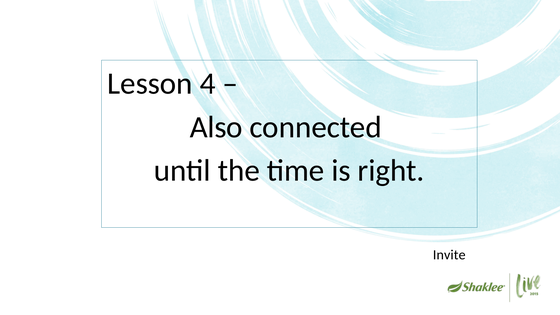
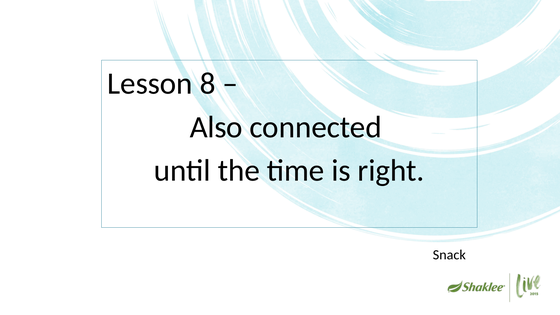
4: 4 -> 8
Invite: Invite -> Snack
